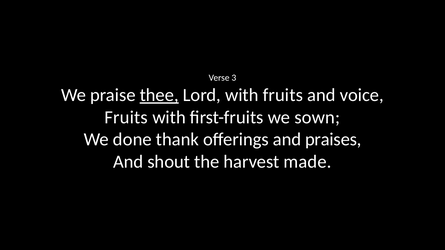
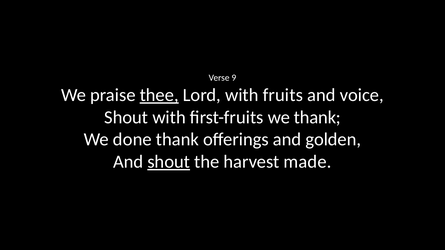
3: 3 -> 9
Fruits at (126, 117): Fruits -> Shout
we sown: sown -> thank
praises: praises -> golden
shout at (169, 162) underline: none -> present
